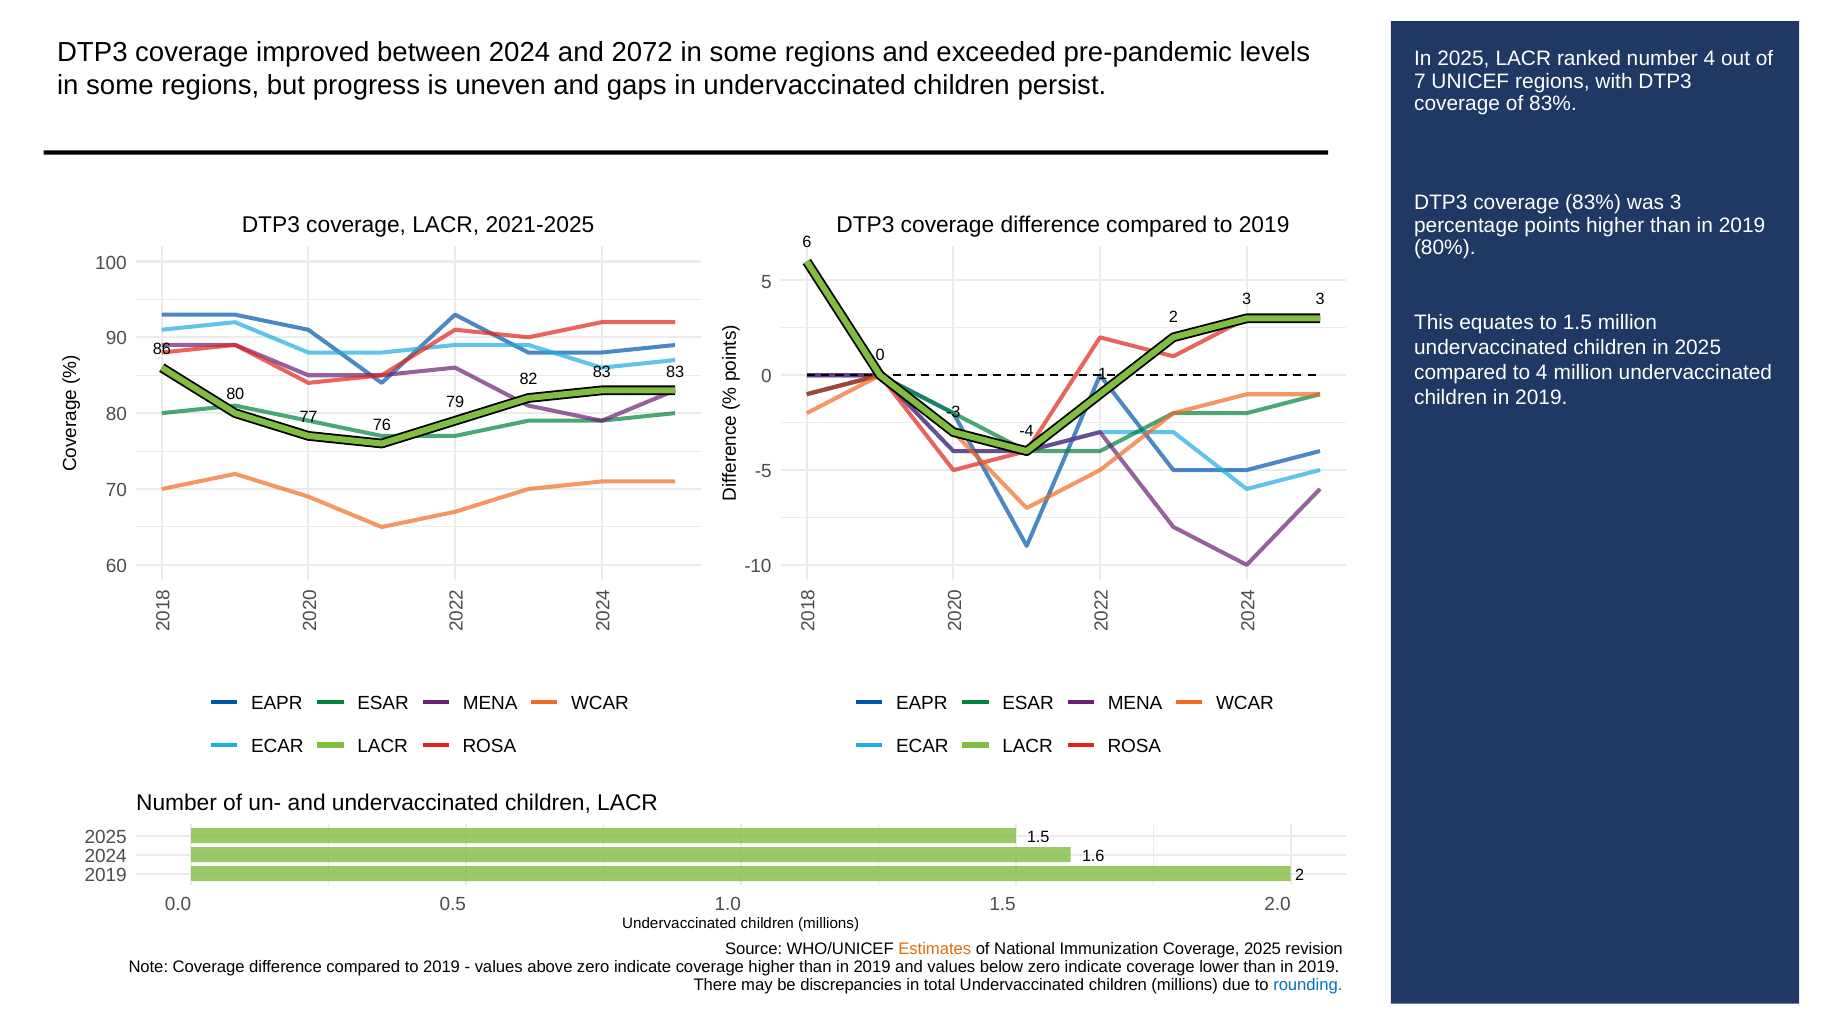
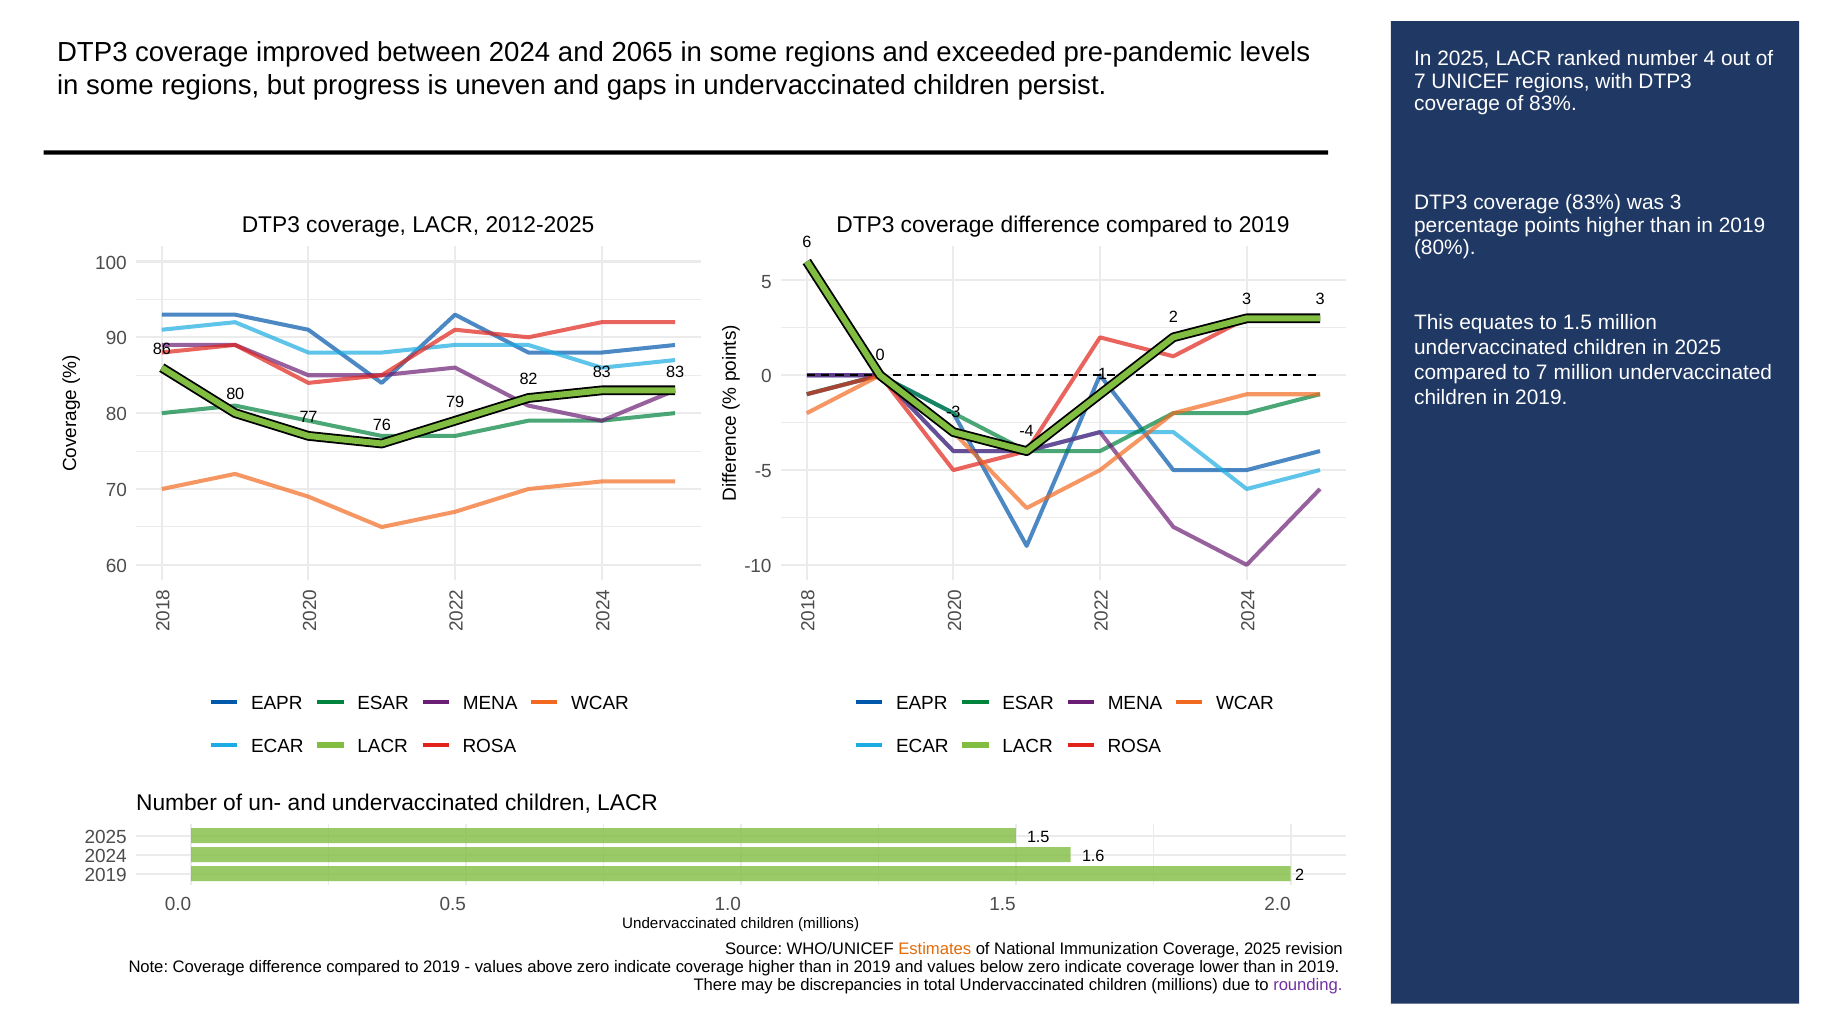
2072: 2072 -> 2065
2021-2025: 2021-2025 -> 2012-2025
to 4: 4 -> 7
rounding colour: blue -> purple
